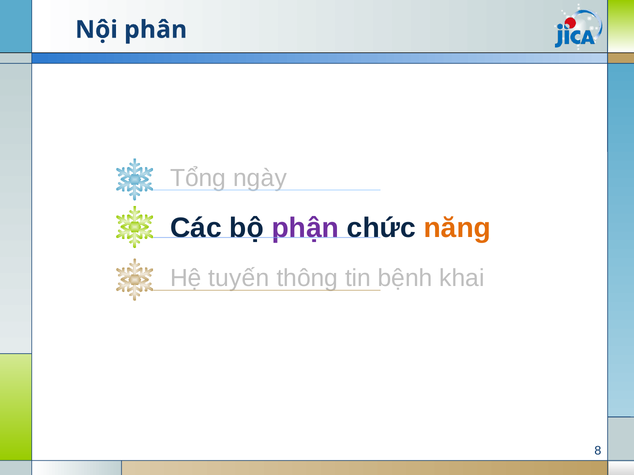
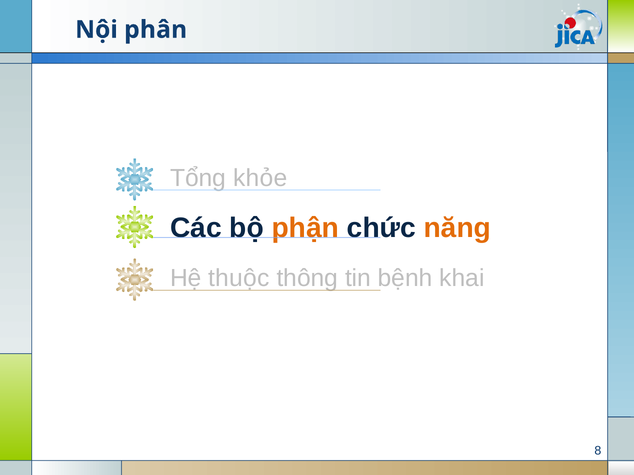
ngày: ngày -> khỏe
phận colour: purple -> orange
tuyến: tuyến -> thuộc
